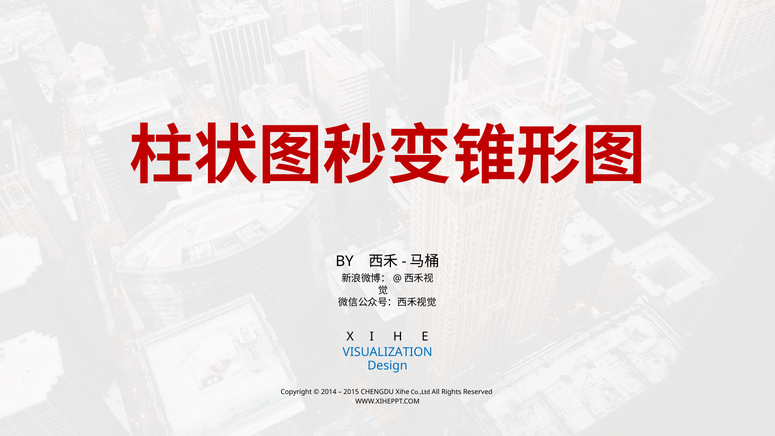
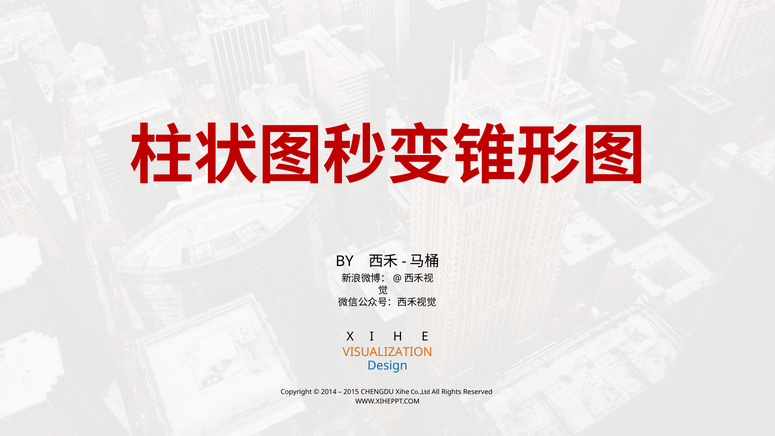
VISUALIZATION colour: blue -> orange
